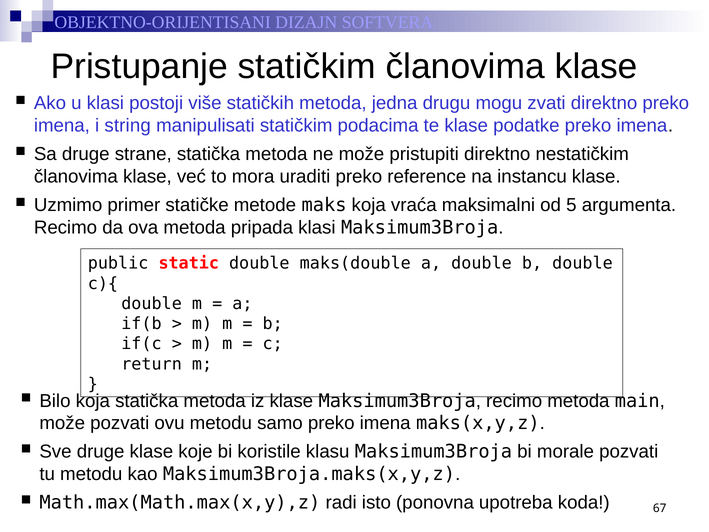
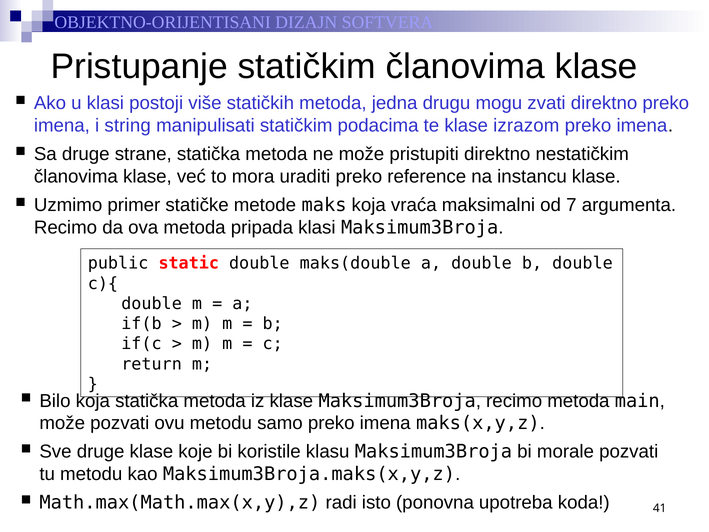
podatke: podatke -> izrazom
5: 5 -> 7
67: 67 -> 41
